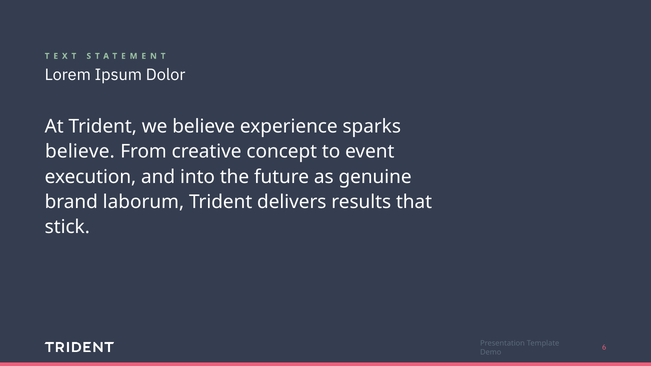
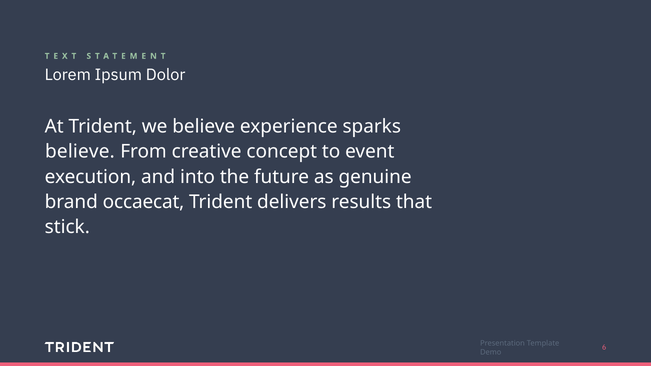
laborum: laborum -> occaecat
